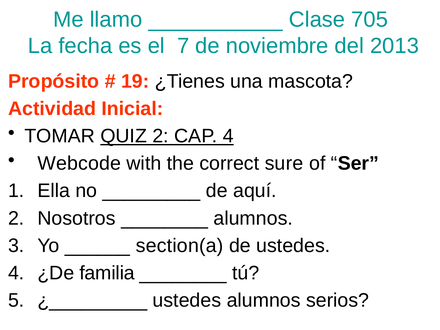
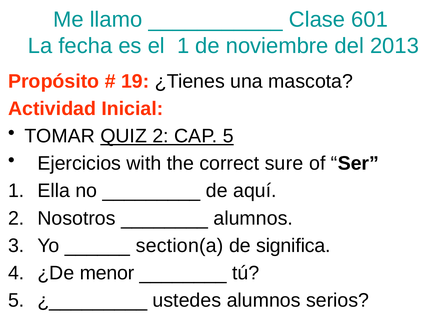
705: 705 -> 601
el 7: 7 -> 1
CAP 4: 4 -> 5
Webcode: Webcode -> Ejercicios
de ustedes: ustedes -> significa
familia: familia -> menor
